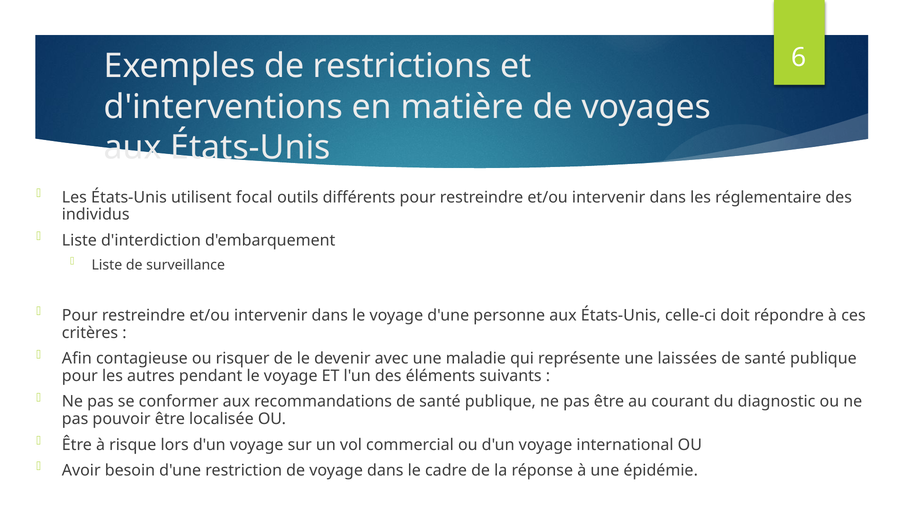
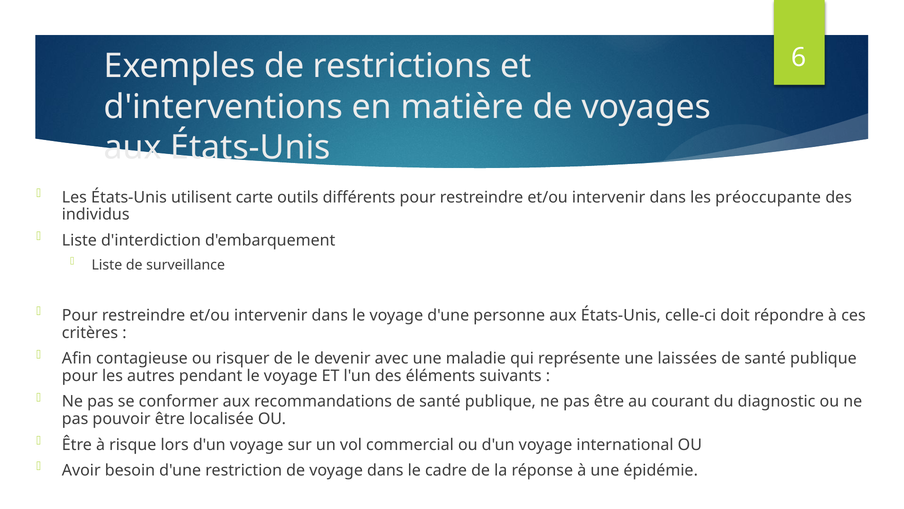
focal: focal -> carte
réglementaire: réglementaire -> préoccupante
